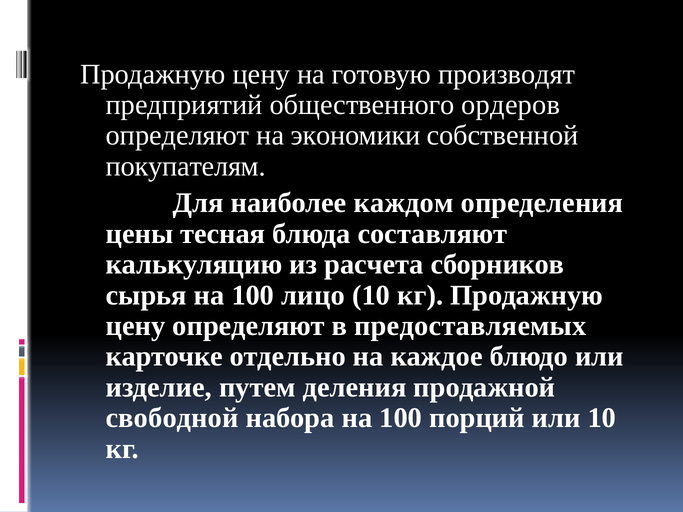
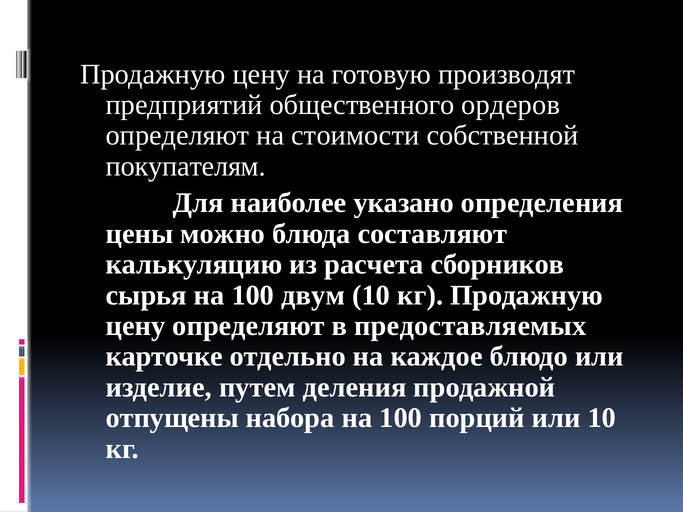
экономики: экономики -> стоимости
каждом: каждом -> указано
тесная: тесная -> можно
лицо: лицо -> двум
свободной: свободной -> отпущены
